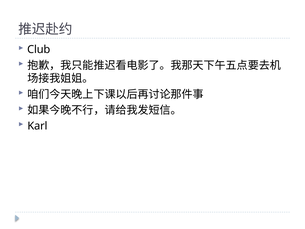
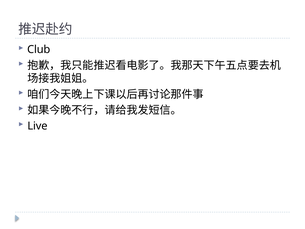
Karl: Karl -> Live
